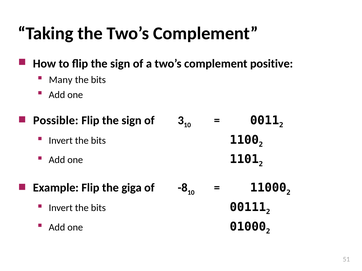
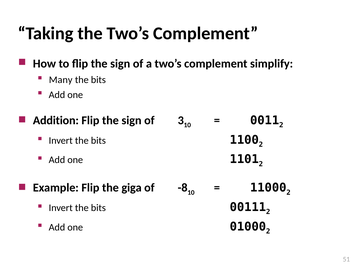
positive: positive -> simplify
Possible: Possible -> Addition
